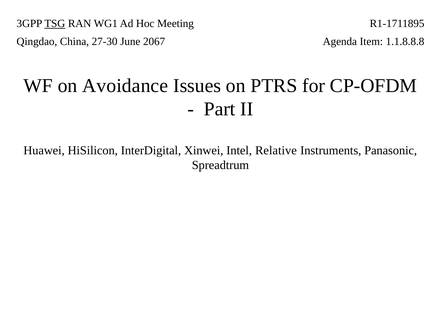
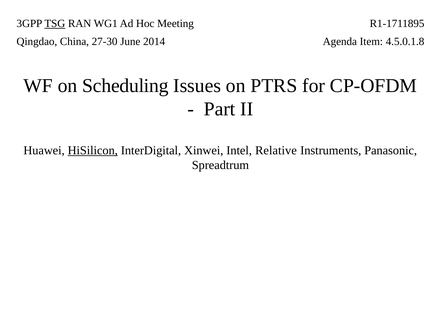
2067: 2067 -> 2014
1.1.8.8.8: 1.1.8.8.8 -> 4.5.0.1.8
Avoidance: Avoidance -> Scheduling
HiSilicon underline: none -> present
